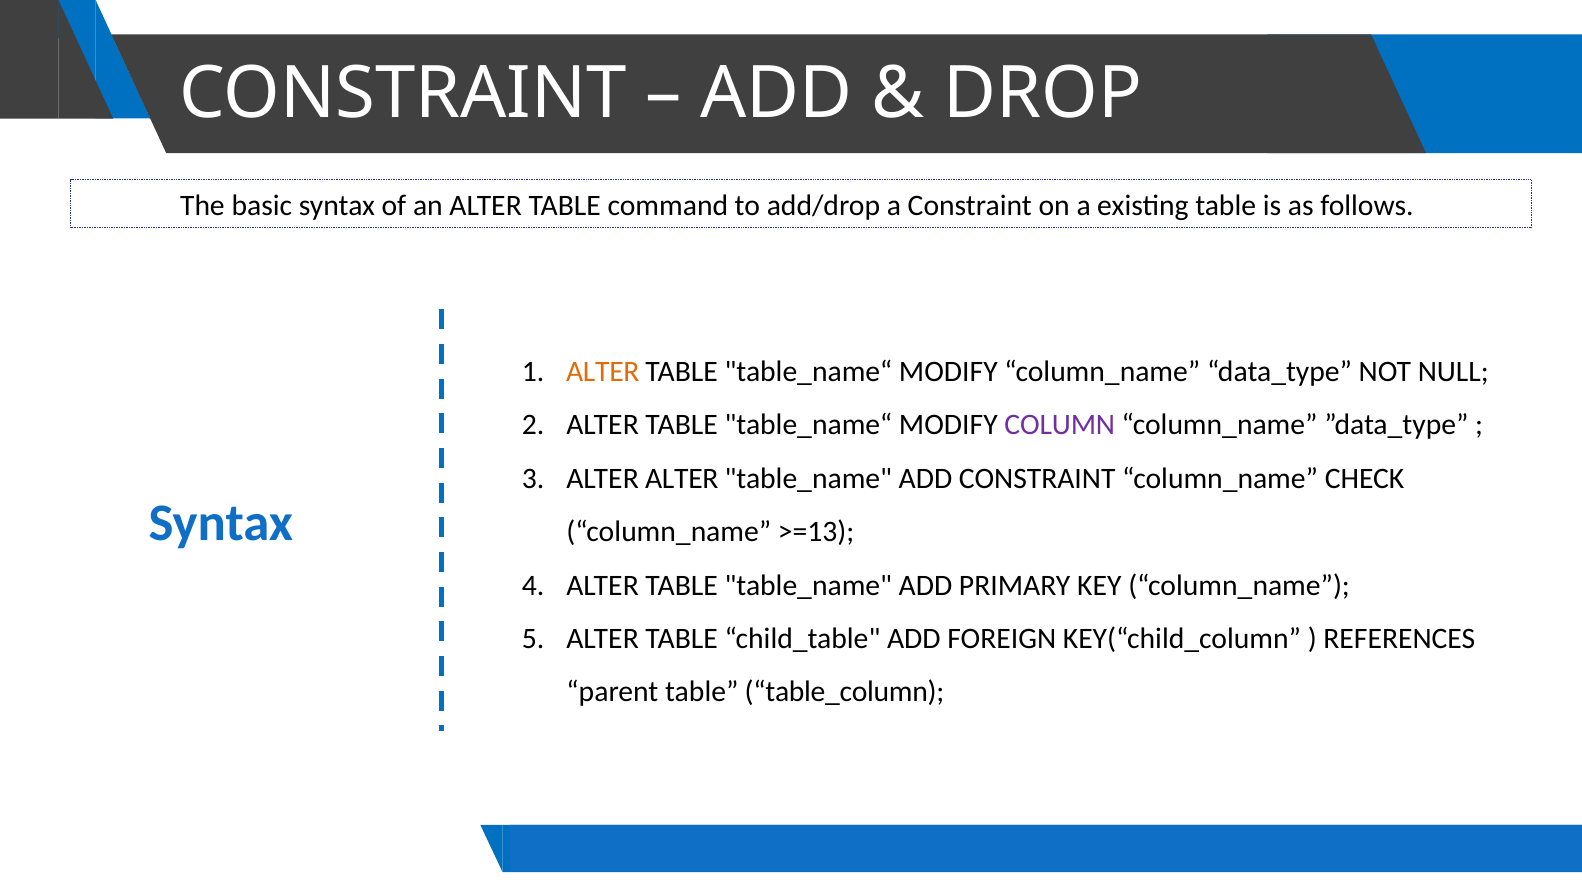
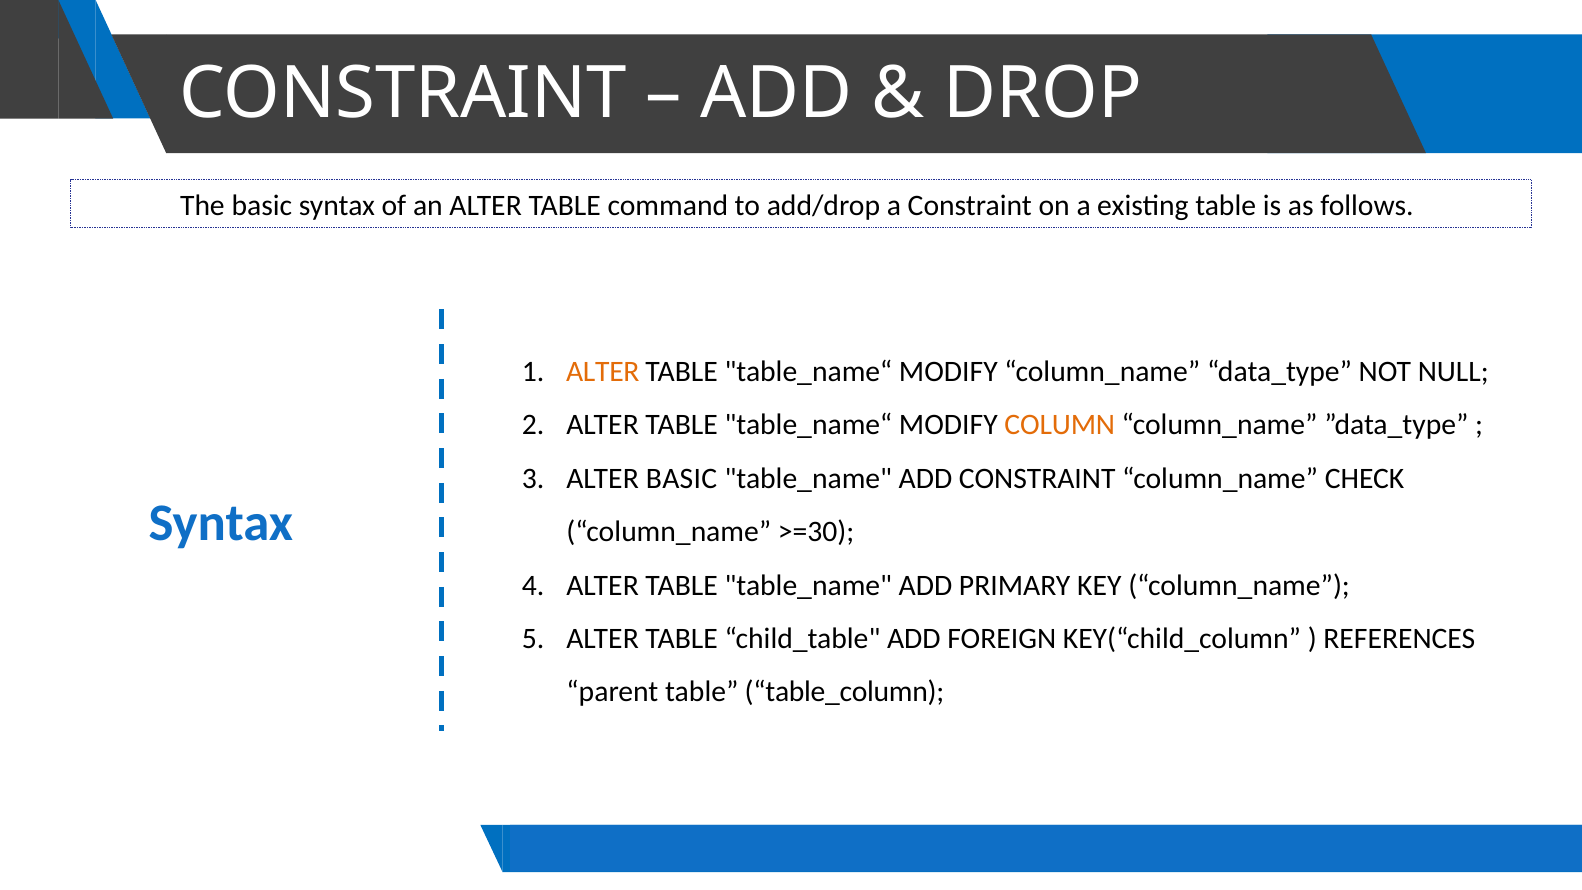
COLUMN colour: purple -> orange
ALTER ALTER: ALTER -> BASIC
>=13: >=13 -> >=30
